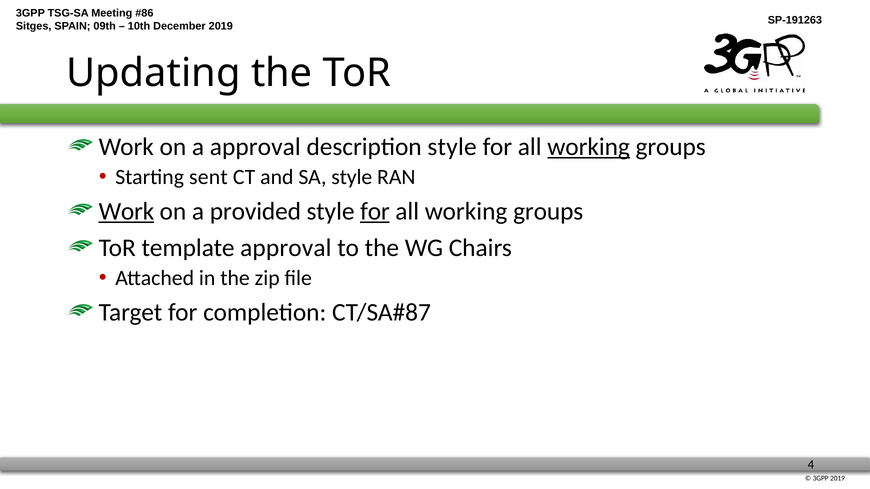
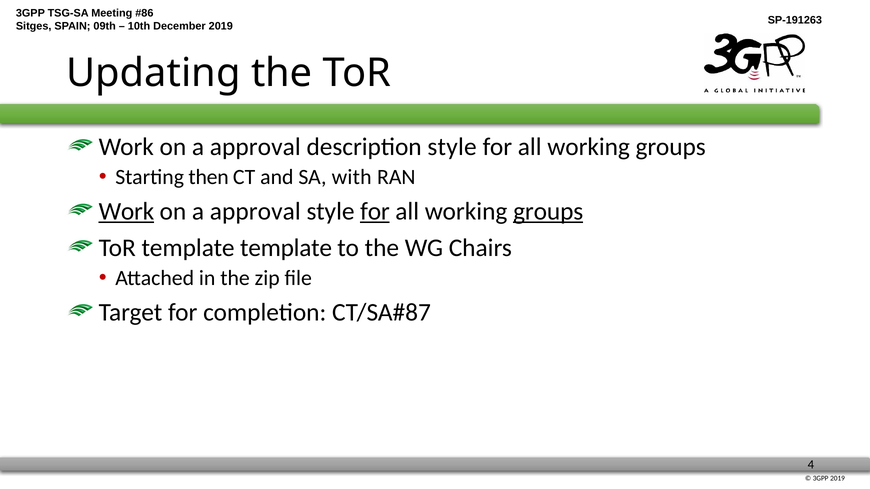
working at (589, 147) underline: present -> none
sent: sent -> then
SA style: style -> with
provided at (255, 212): provided -> approval
groups at (548, 212) underline: none -> present
template approval: approval -> template
